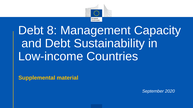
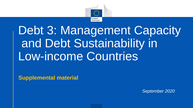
8: 8 -> 3
